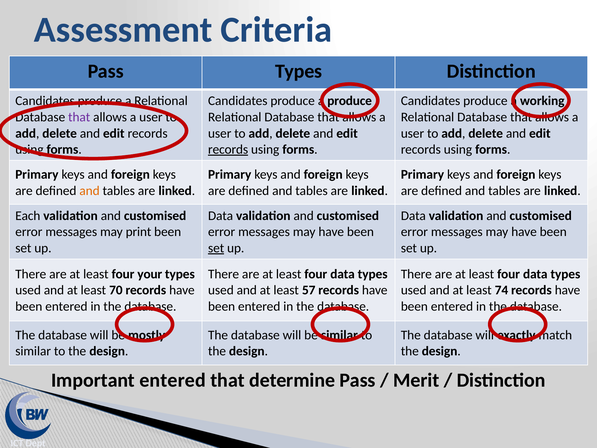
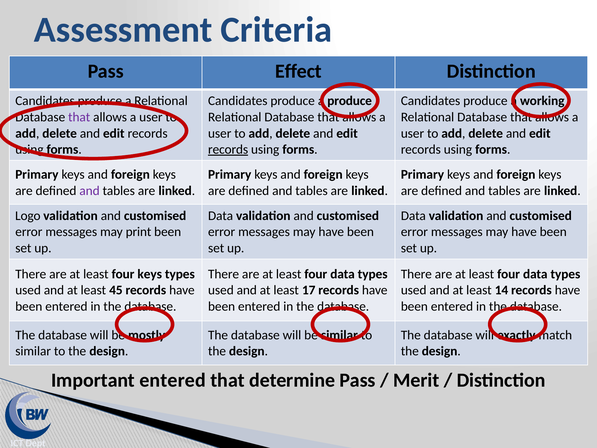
Pass Types: Types -> Effect
and at (90, 191) colour: orange -> purple
Each: Each -> Logo
set at (216, 248) underline: present -> none
four your: your -> keys
70: 70 -> 45
57: 57 -> 17
74: 74 -> 14
